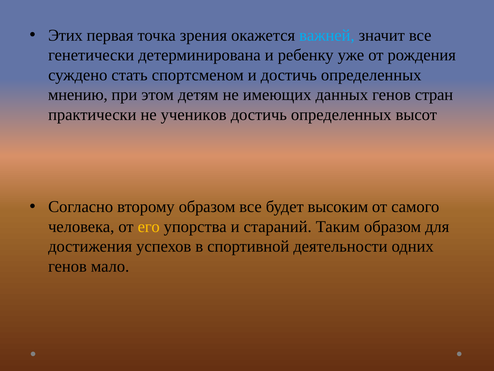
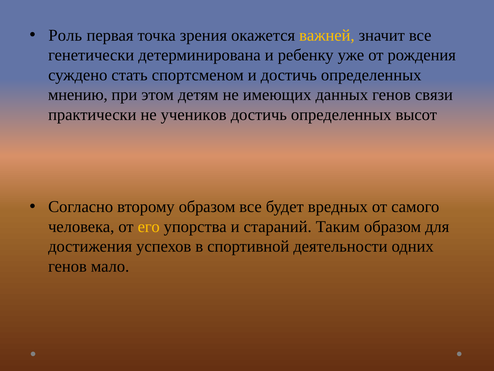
Этих: Этих -> Роль
важней colour: light blue -> yellow
стран: стран -> связи
высоким: высоким -> вредных
